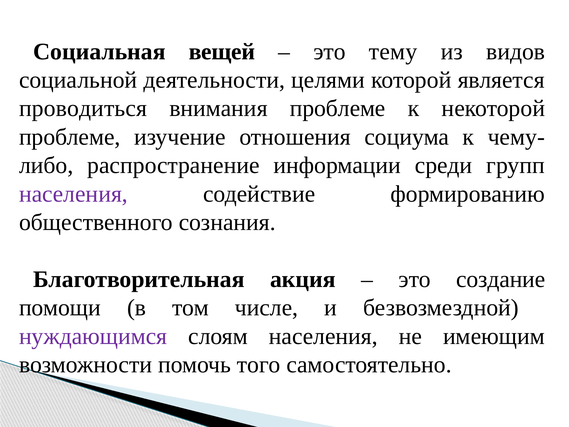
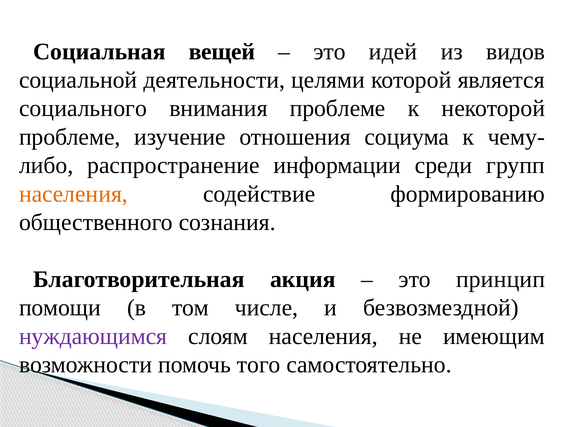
тему: тему -> идей
проводиться: проводиться -> социального
населения at (73, 194) colour: purple -> orange
создание: создание -> принцип
